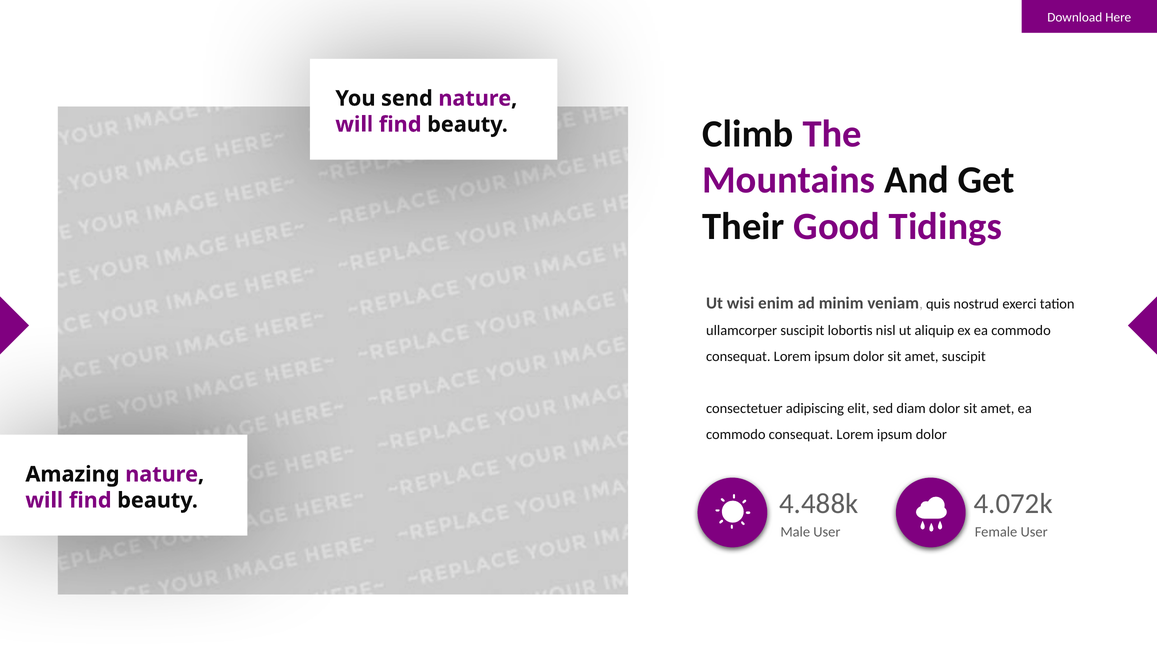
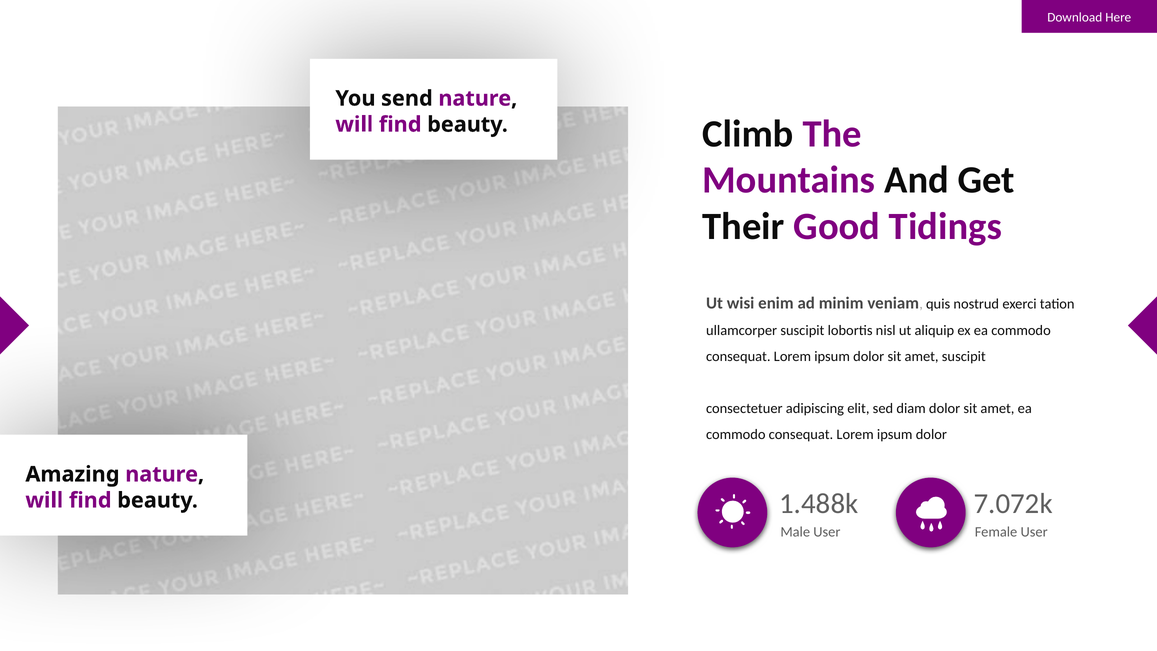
4.488k: 4.488k -> 1.488k
4.072k: 4.072k -> 7.072k
